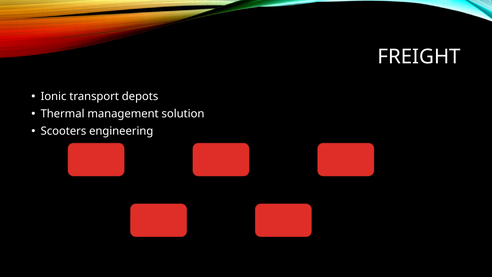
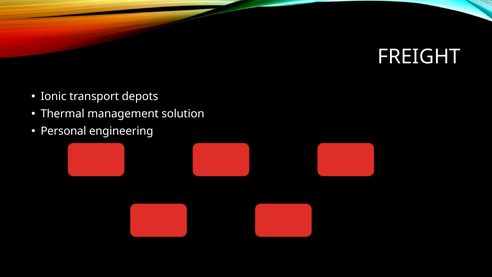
Scooters: Scooters -> Personal
